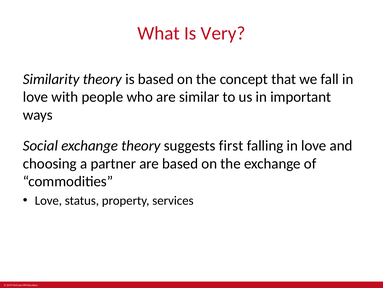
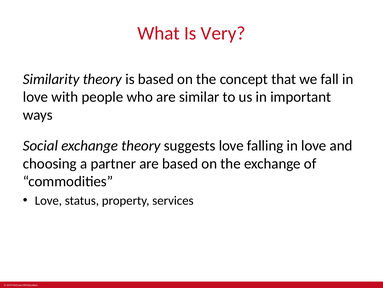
suggests first: first -> love
